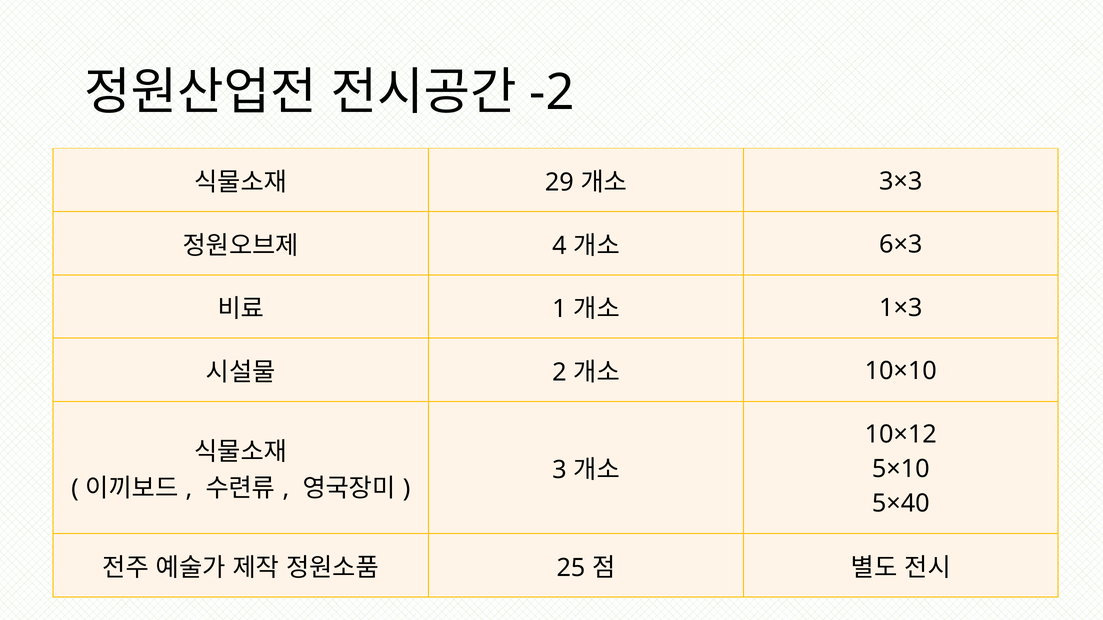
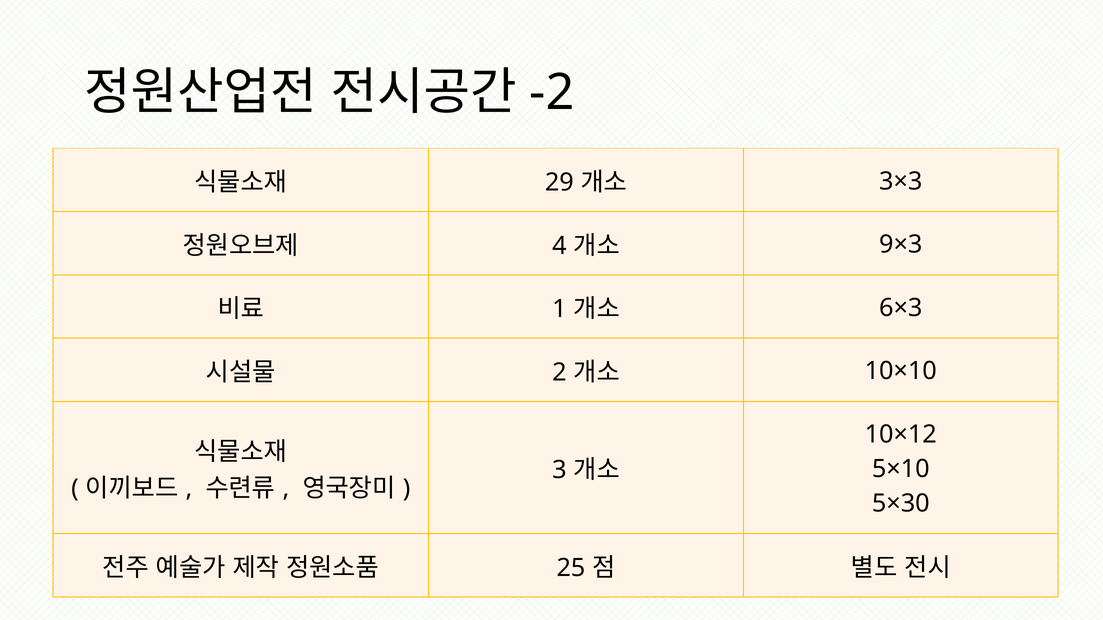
6×3: 6×3 -> 9×3
1×3: 1×3 -> 6×3
5×40: 5×40 -> 5×30
